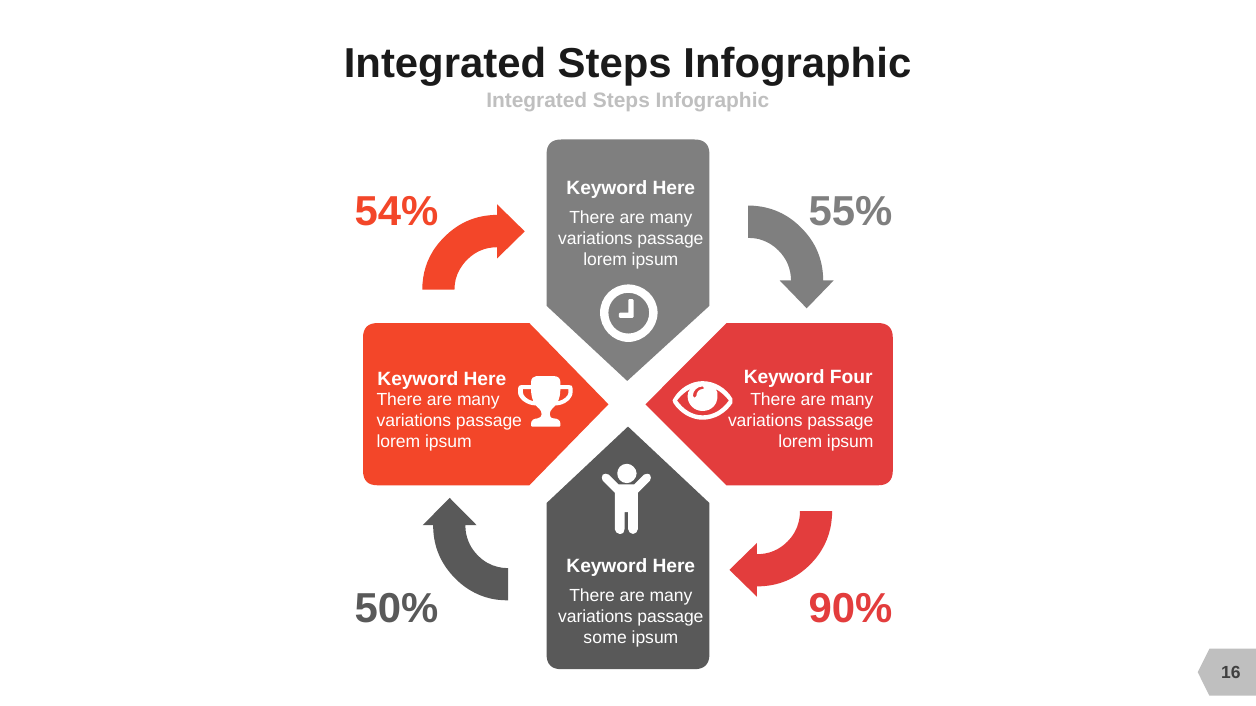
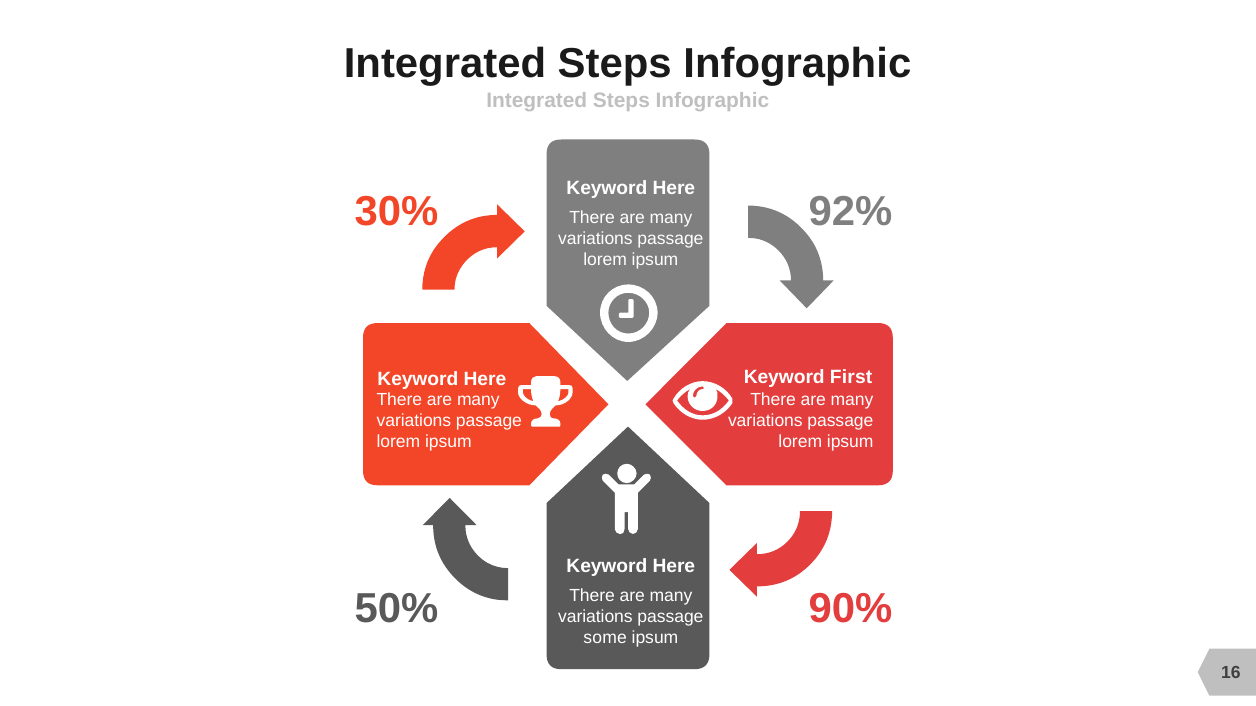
54%: 54% -> 30%
55%: 55% -> 92%
Four: Four -> First
